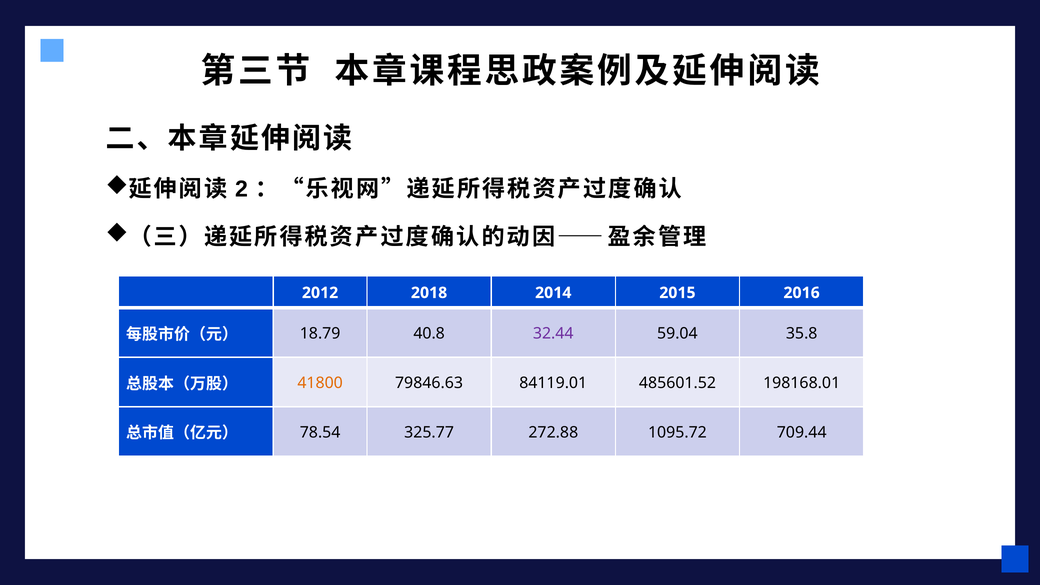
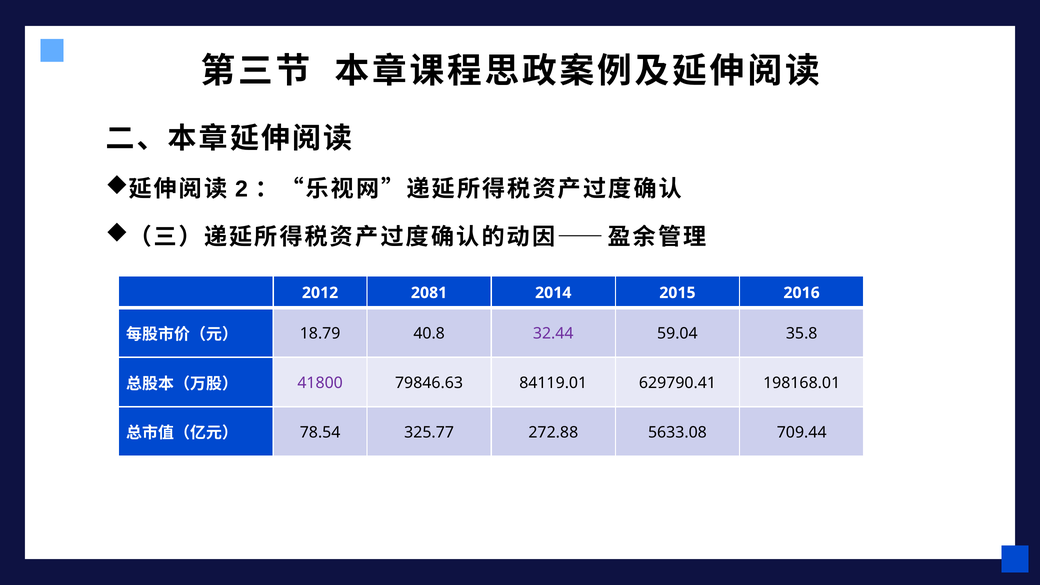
2018: 2018 -> 2081
41800 colour: orange -> purple
485601.52: 485601.52 -> 629790.41
1095.72: 1095.72 -> 5633.08
